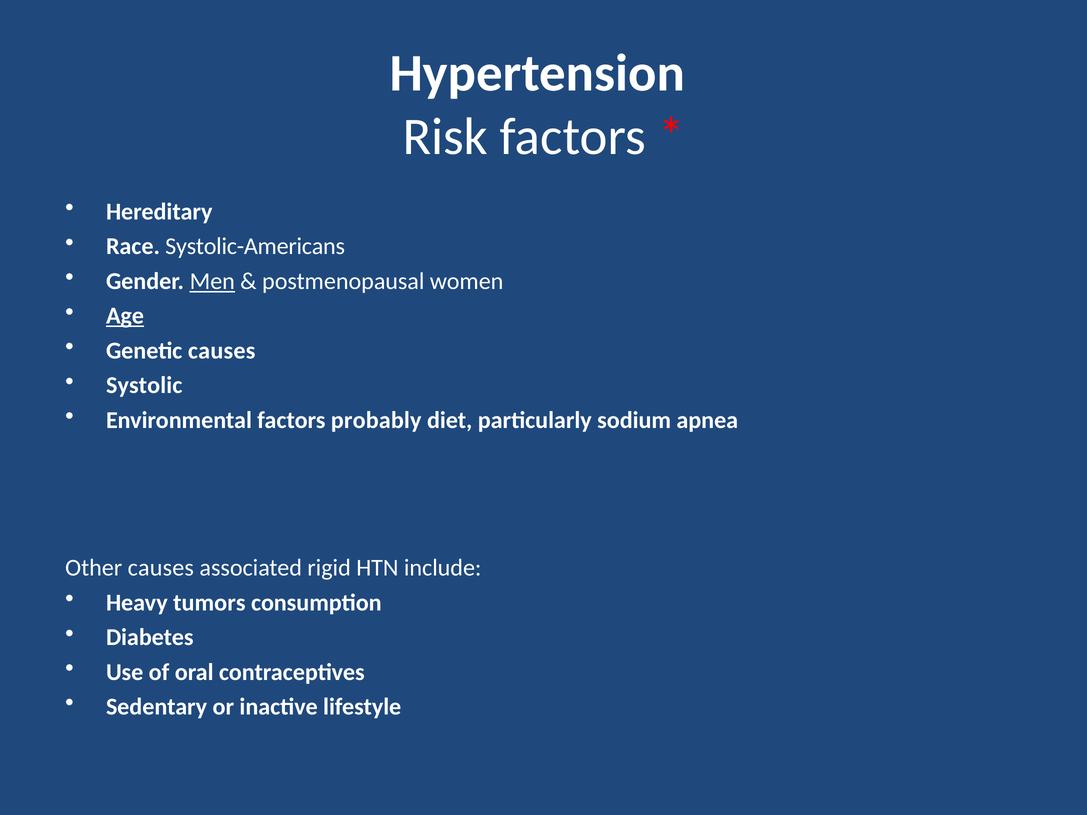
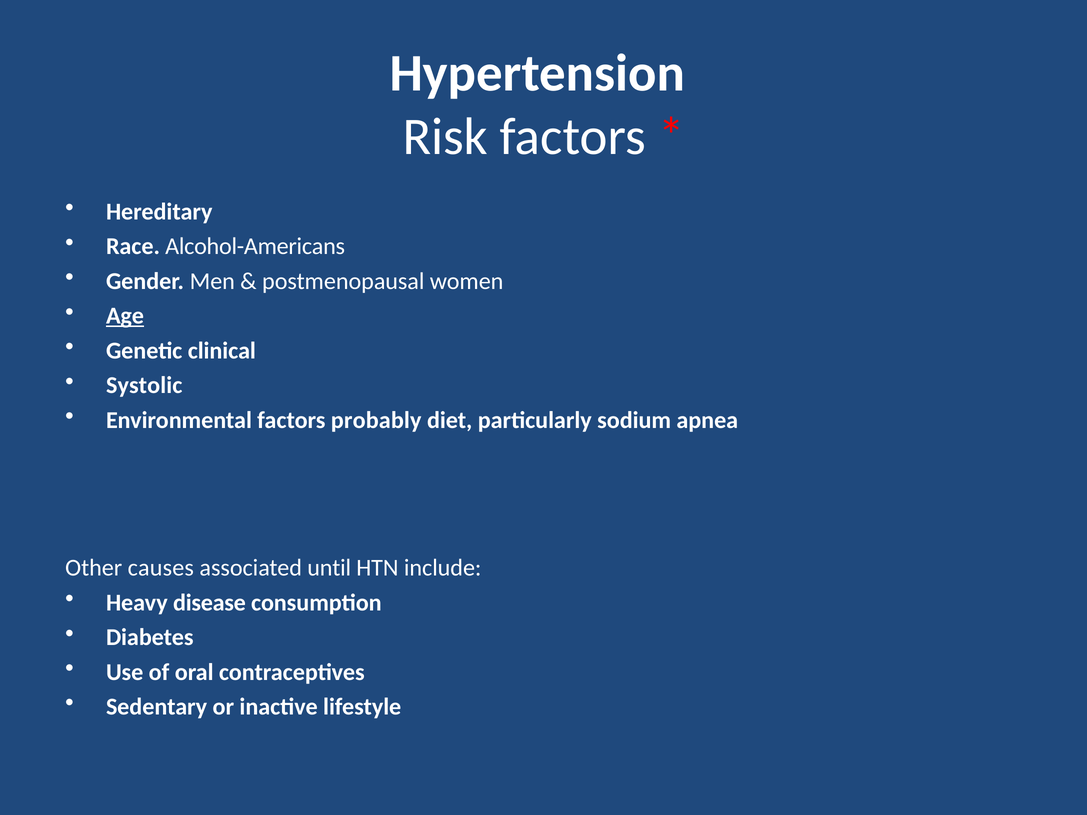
Systolic-Americans: Systolic-Americans -> Alcohol-Americans
Men underline: present -> none
Genetic causes: causes -> clinical
rigid: rigid -> until
tumors: tumors -> disease
